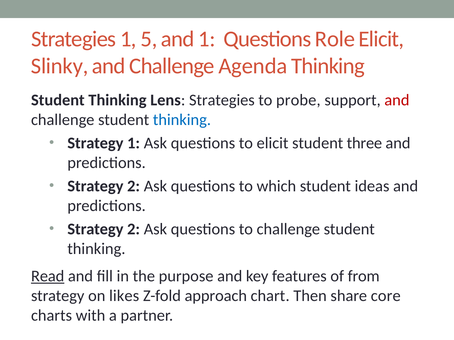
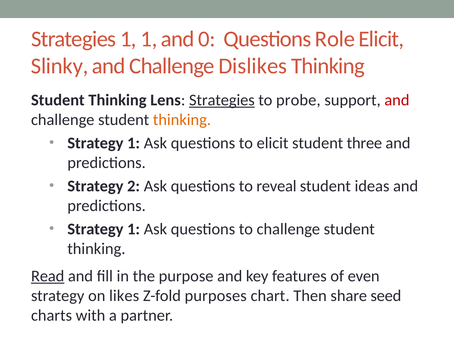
1 5: 5 -> 1
and 1: 1 -> 0
Agenda: Agenda -> Dislikes
Strategies at (222, 100) underline: none -> present
thinking at (182, 120) colour: blue -> orange
which: which -> reveal
2 at (134, 230): 2 -> 1
from: from -> even
approach: approach -> purposes
core: core -> seed
